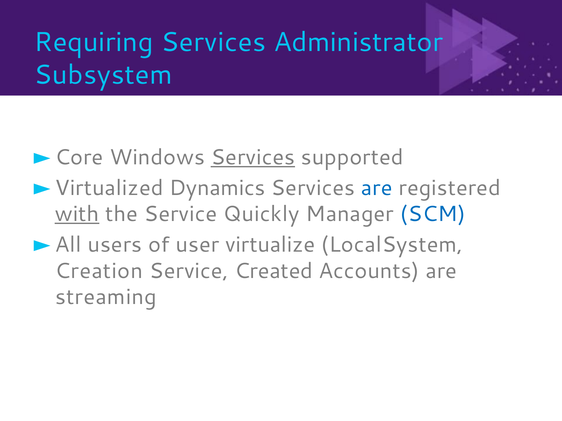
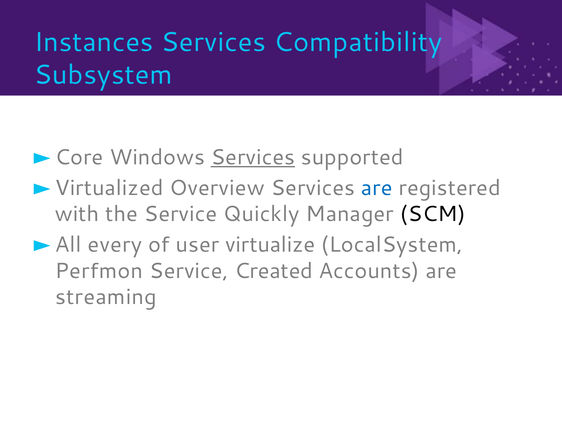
Requiring: Requiring -> Instances
Administrator: Administrator -> Compatibility
Dynamics: Dynamics -> Overview
with underline: present -> none
SCM colour: blue -> black
users: users -> every
Creation: Creation -> Perfmon
